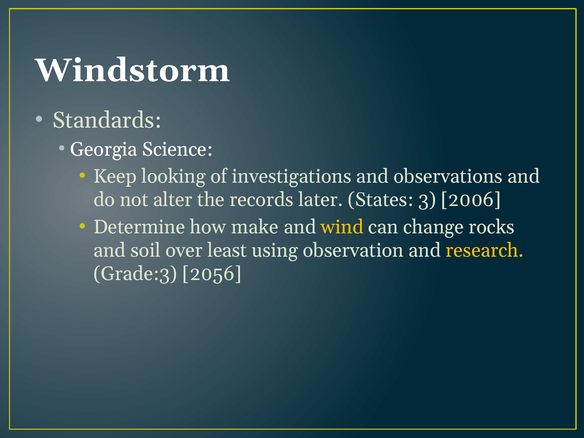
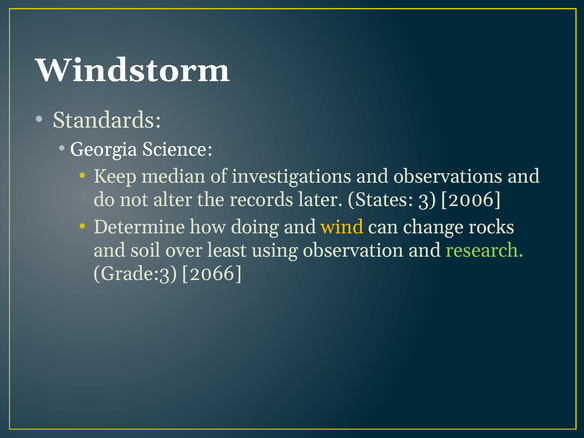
looking: looking -> median
make: make -> doing
research colour: yellow -> light green
2056: 2056 -> 2066
